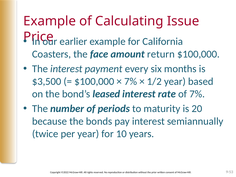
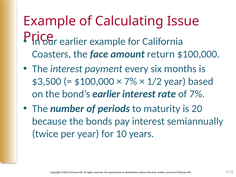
bond’s leased: leased -> earlier
